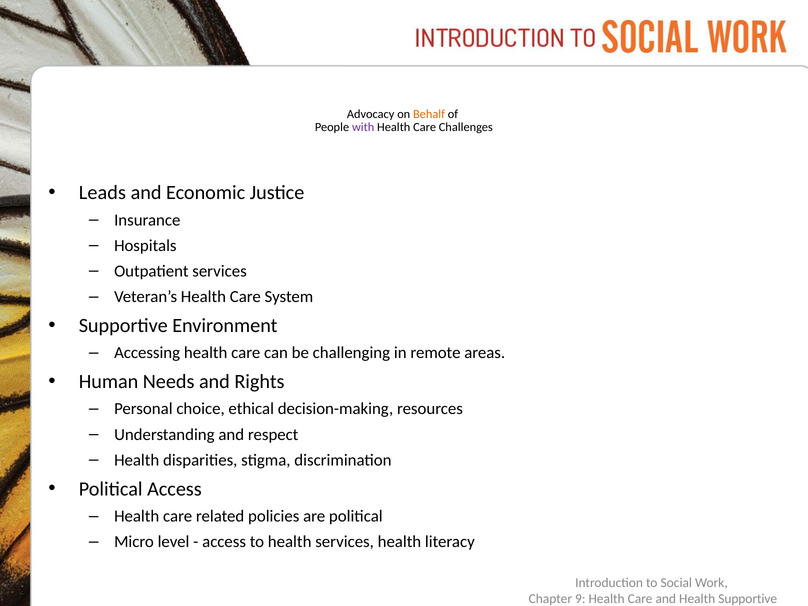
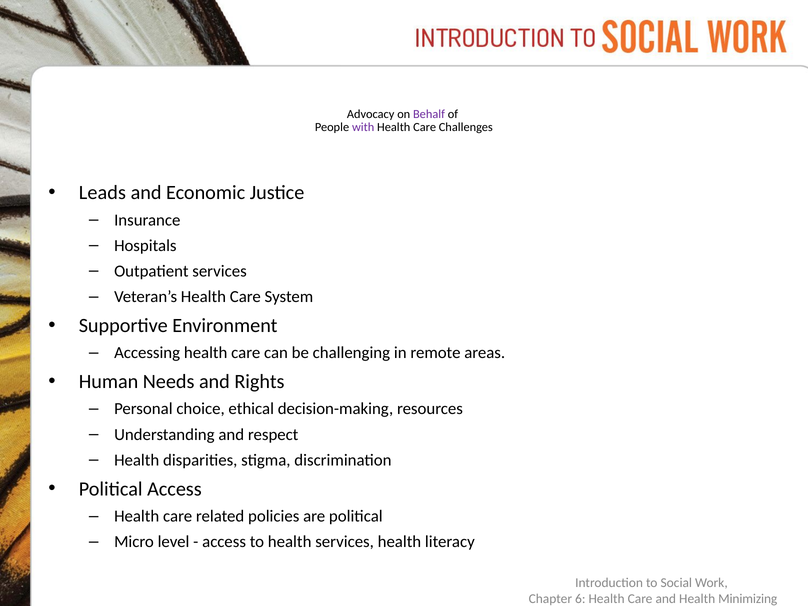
Behalf colour: orange -> purple
9: 9 -> 6
Health Supportive: Supportive -> Minimizing
